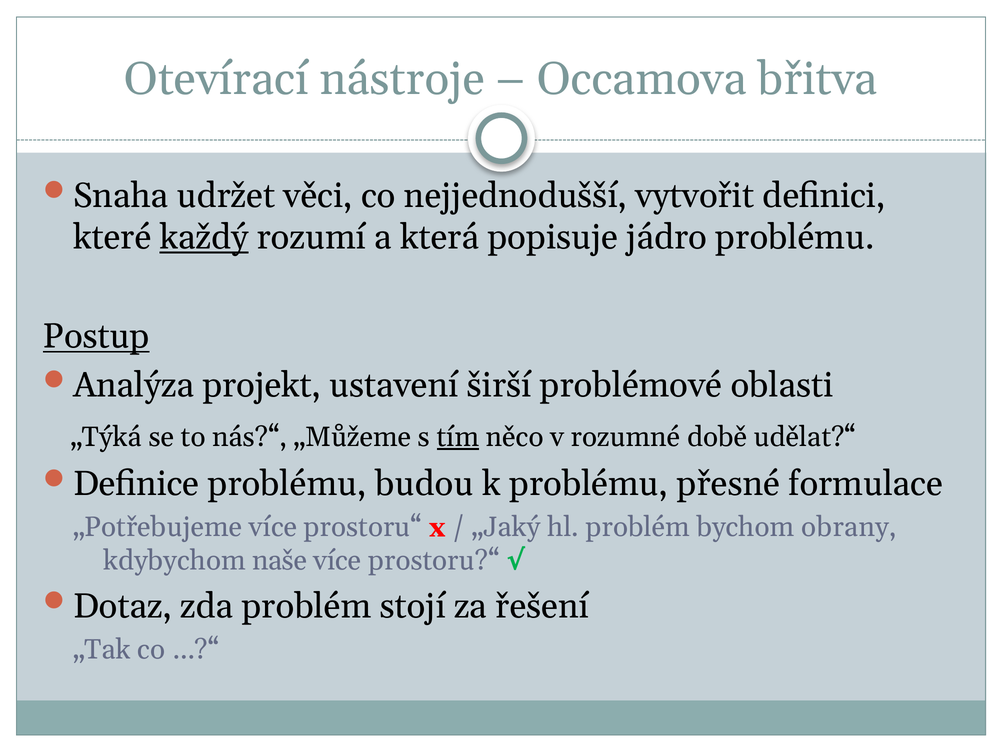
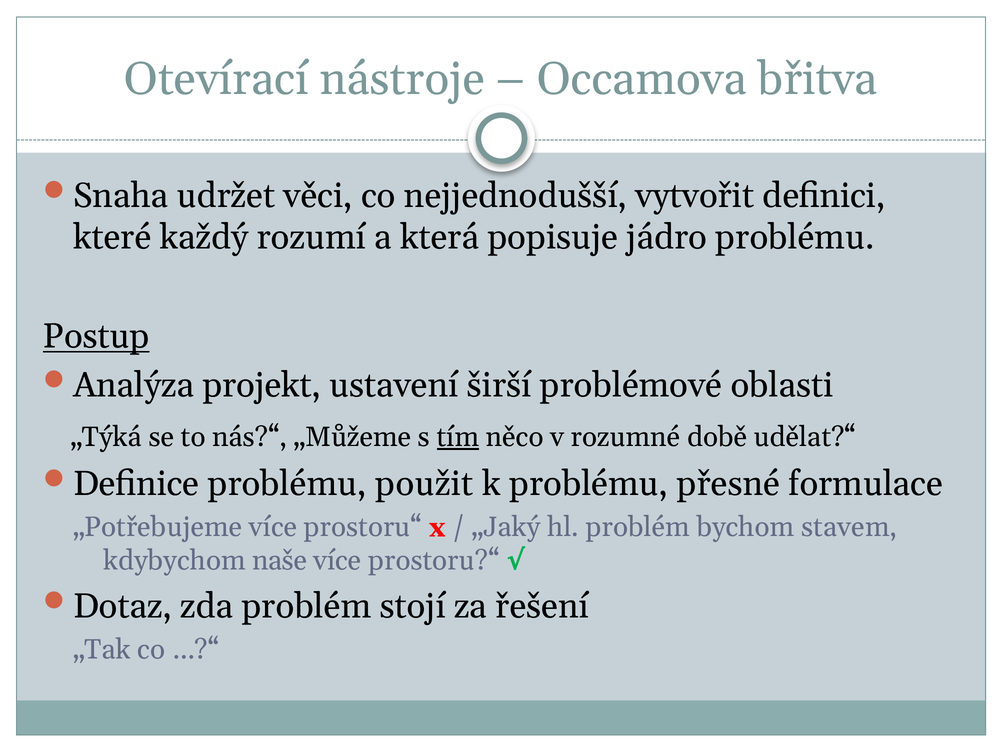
každý underline: present -> none
budou: budou -> použit
obrany: obrany -> stavem
